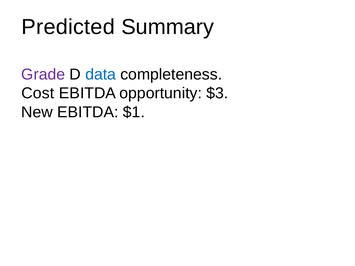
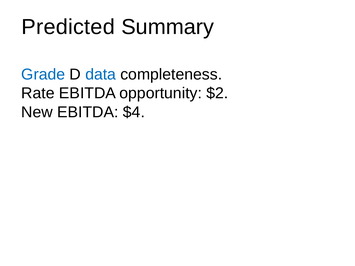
Grade colour: purple -> blue
Cost: Cost -> Rate
$3: $3 -> $2
$1: $1 -> $4
